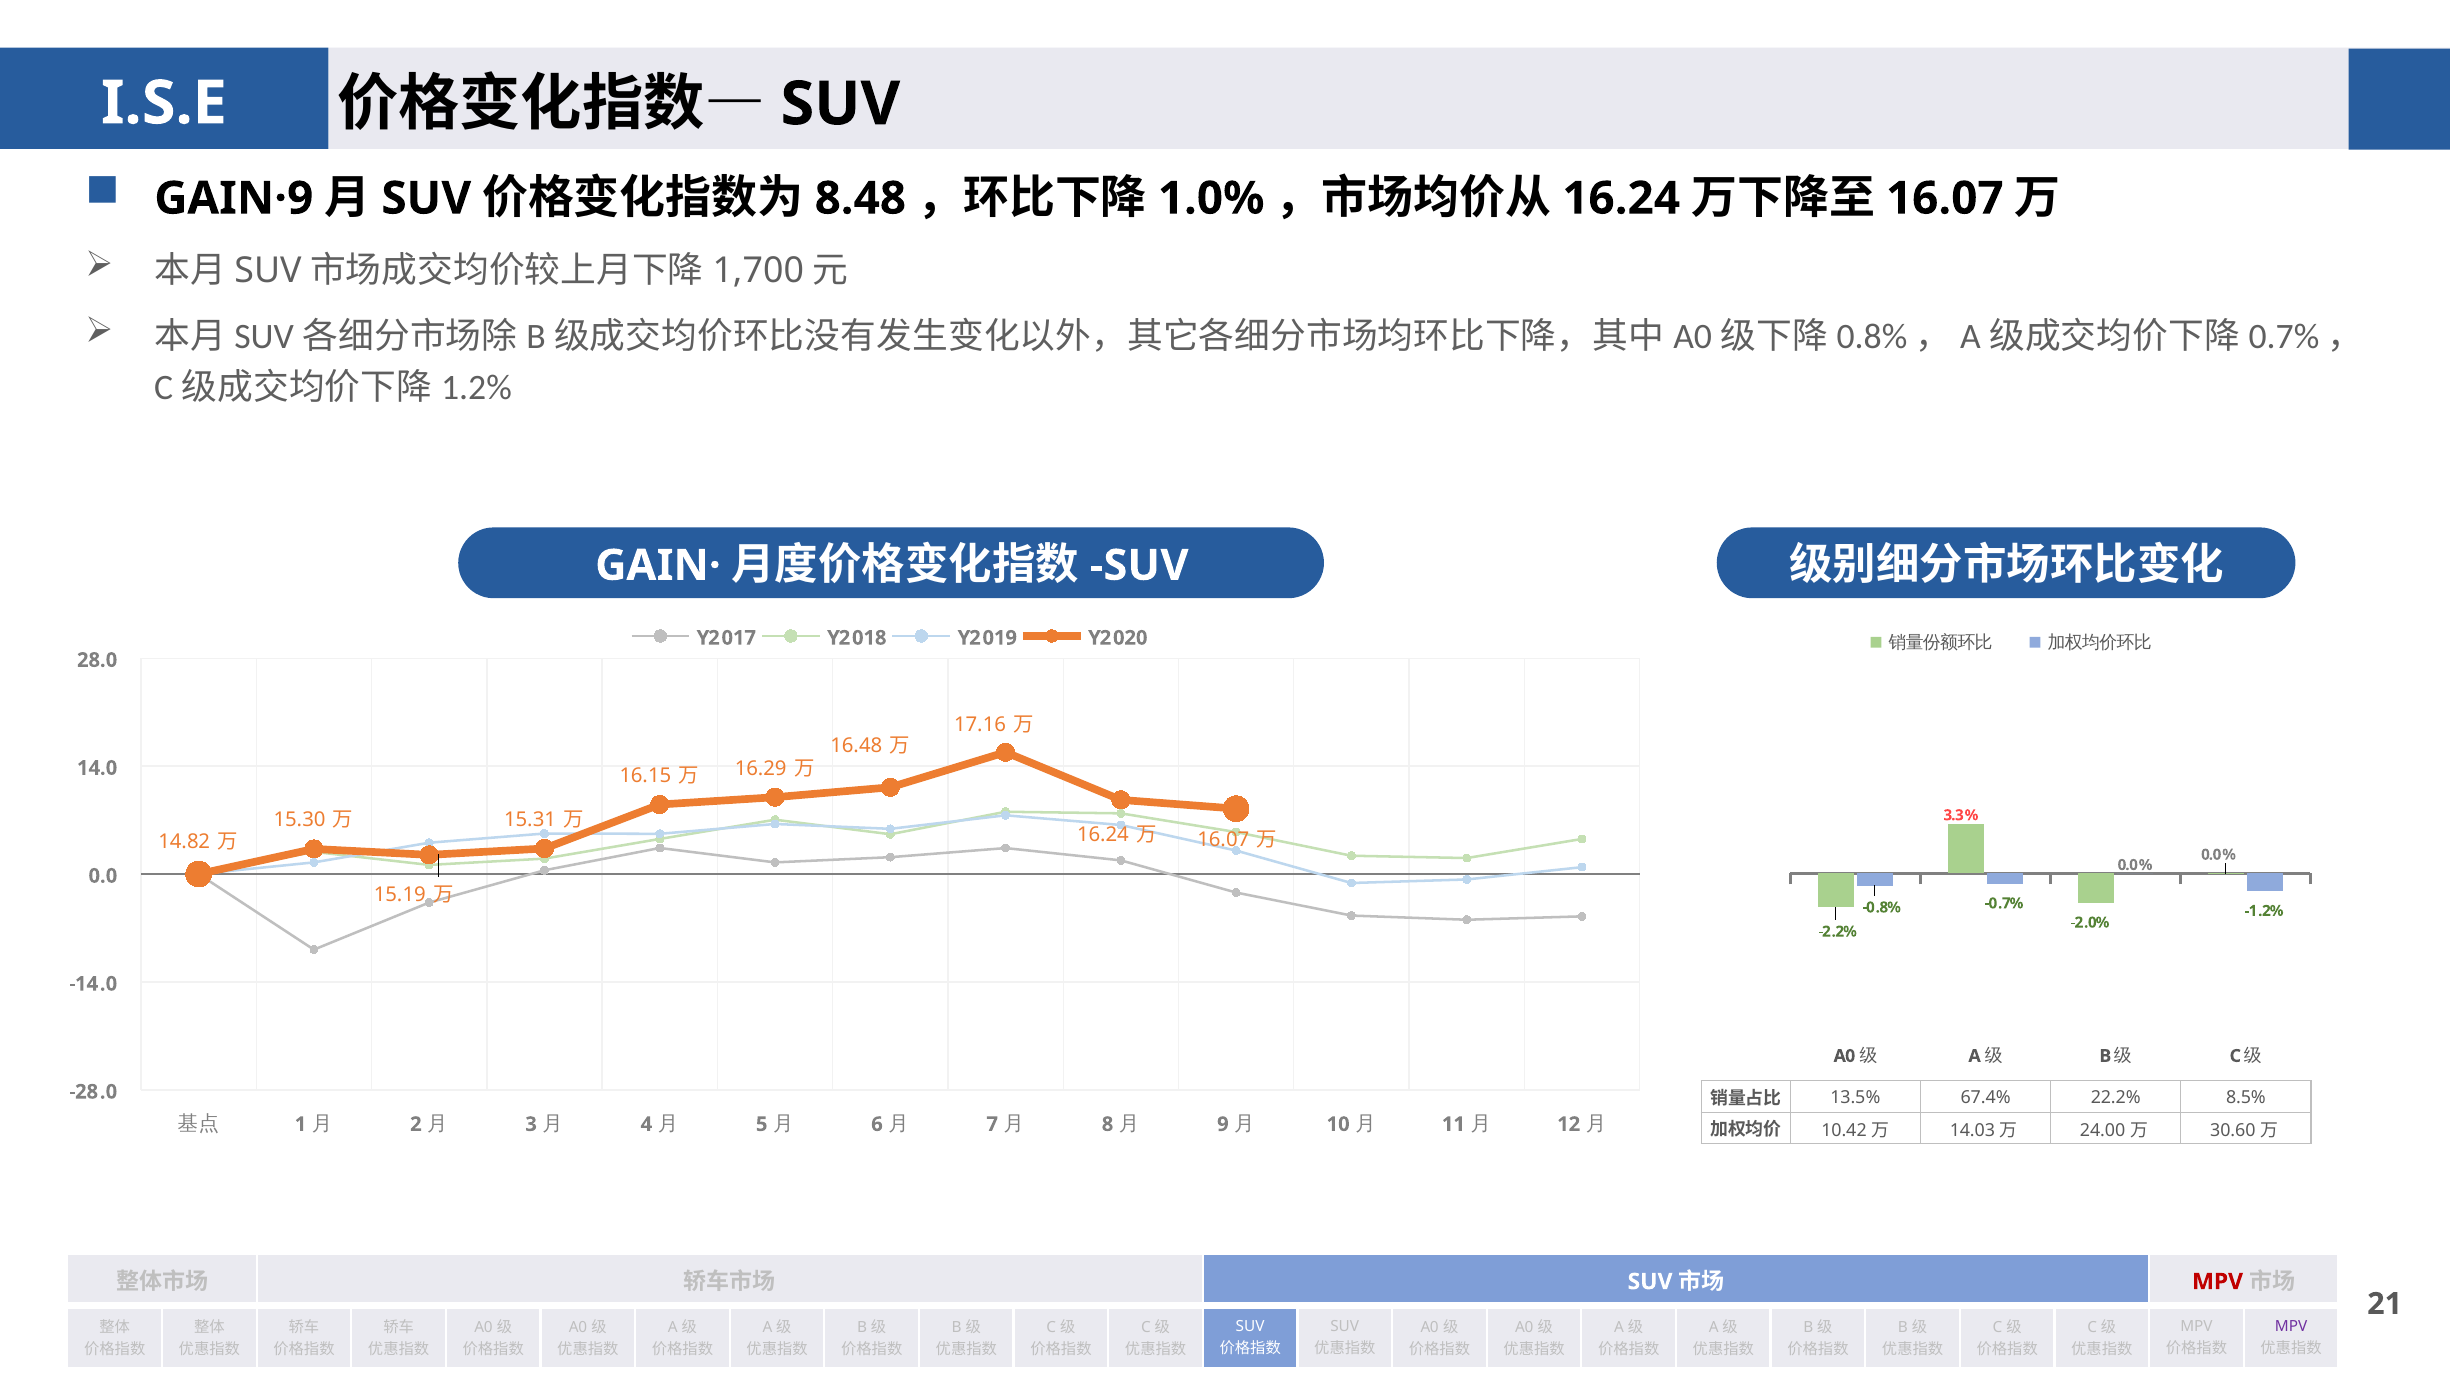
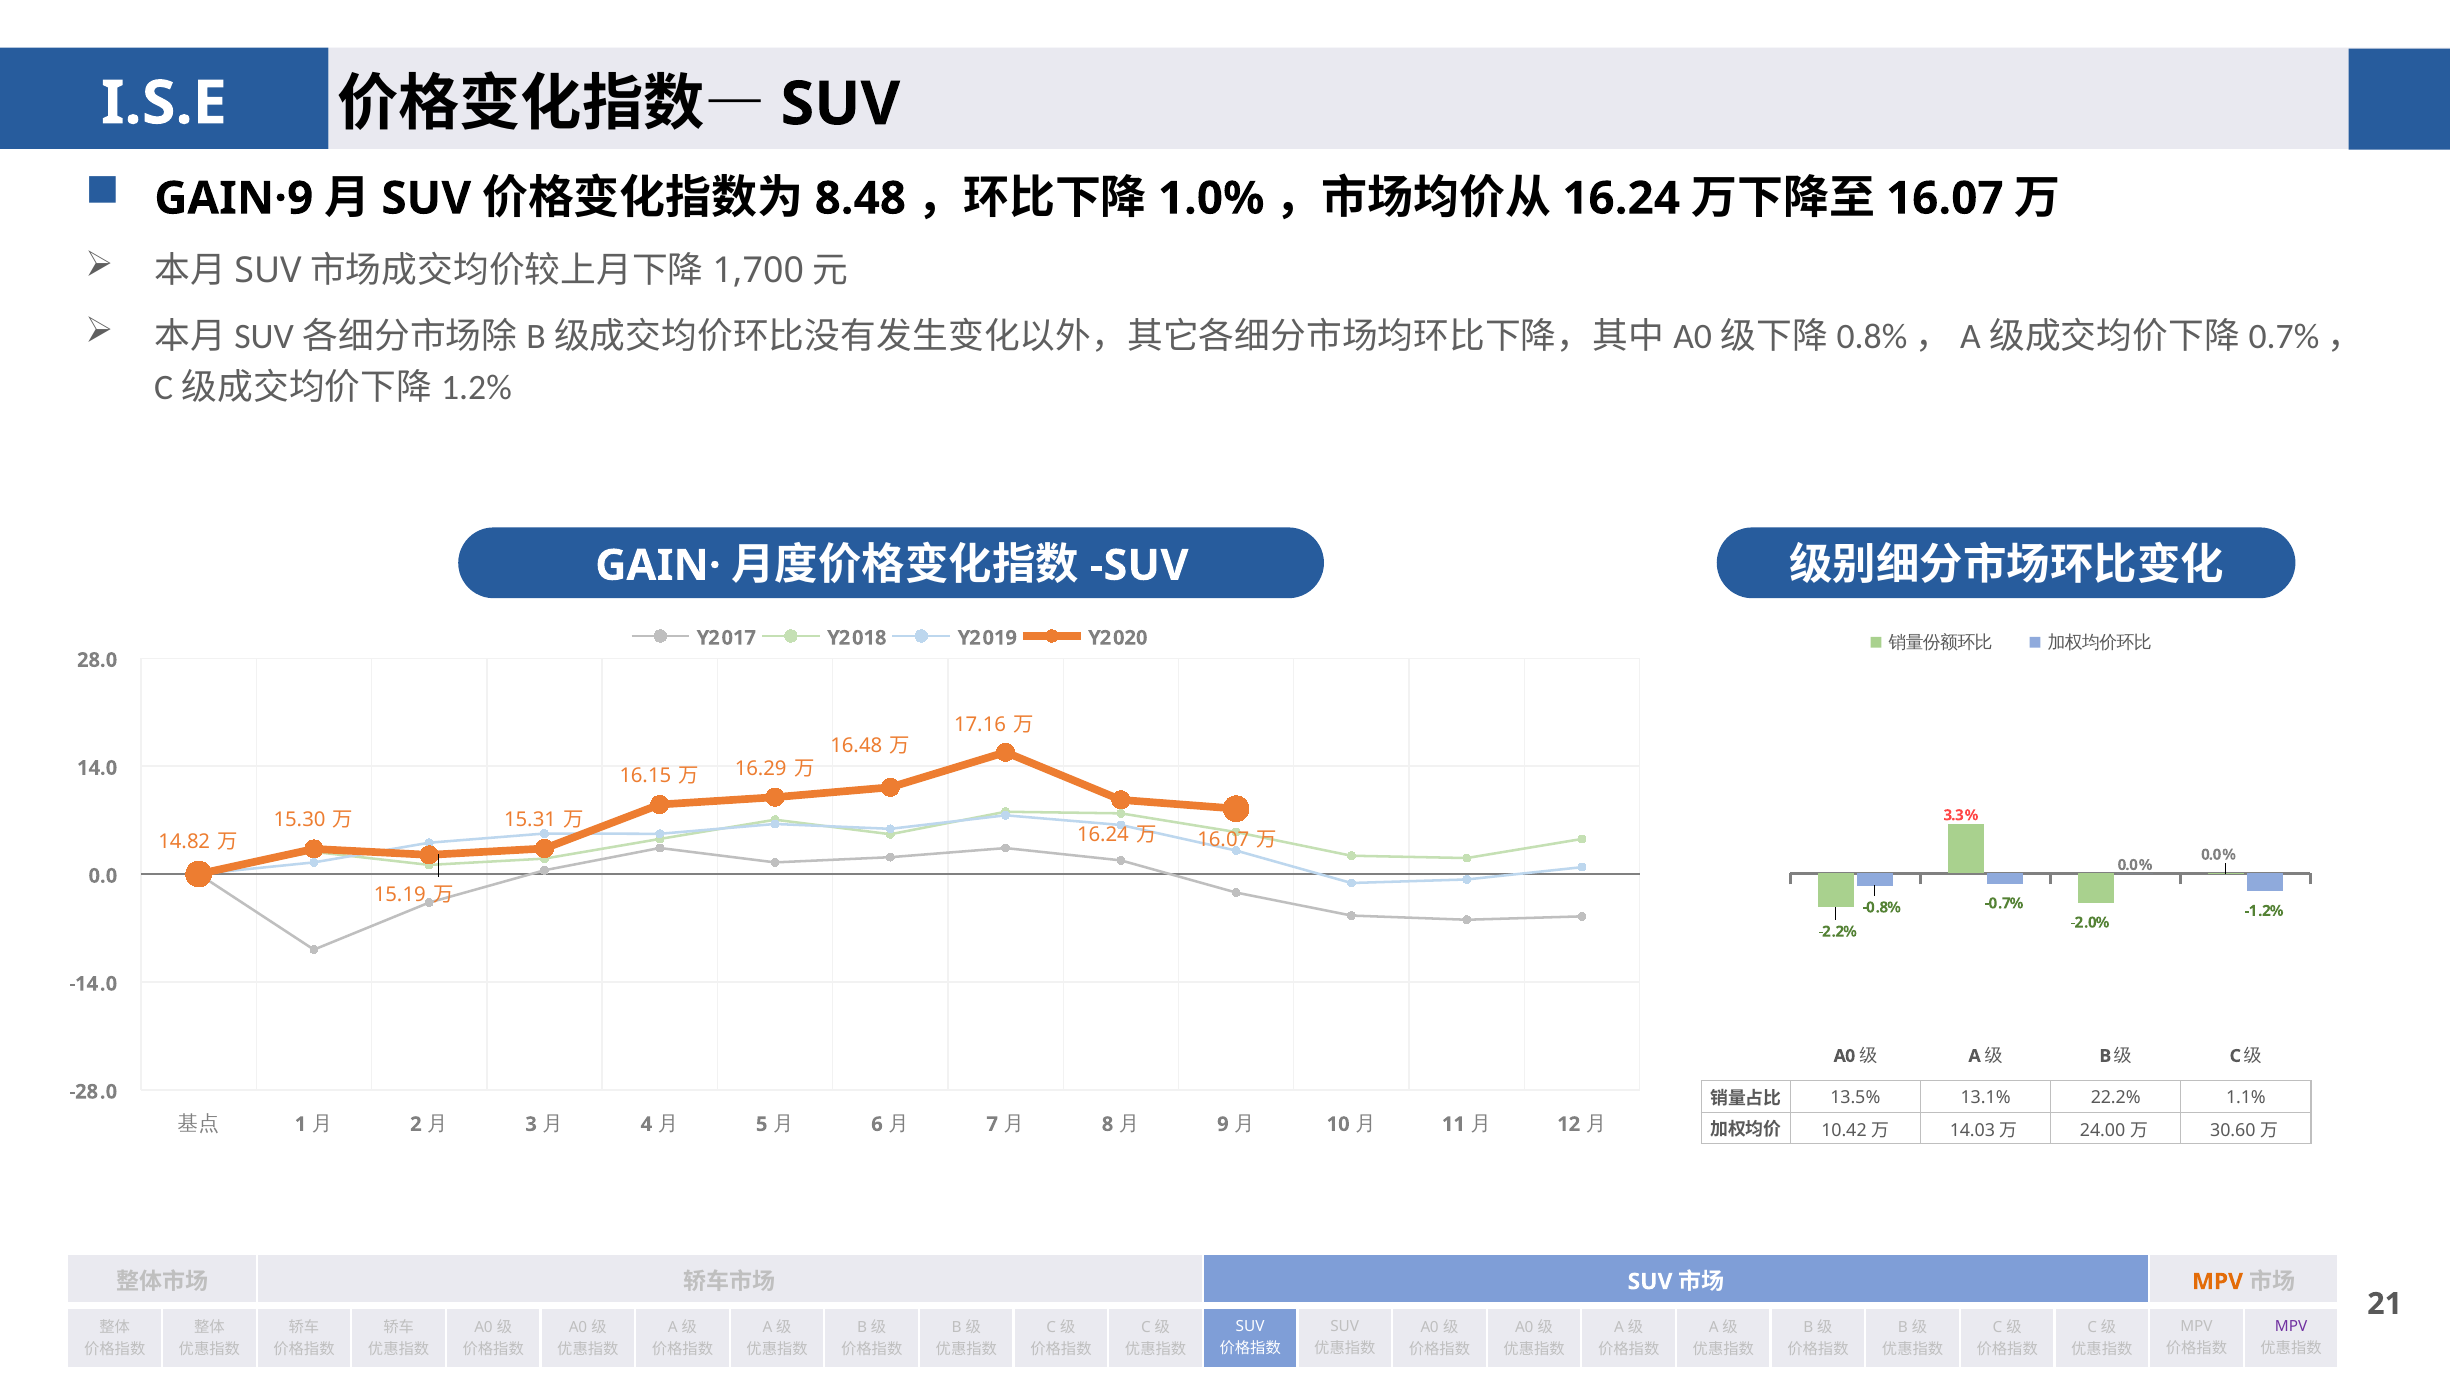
67.4%: 67.4% -> 13.1%
8.5%: 8.5% -> 1.1%
MPV at (2218, 1282) colour: red -> orange
